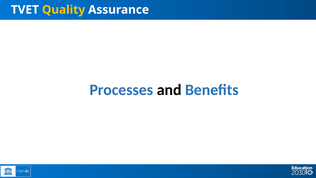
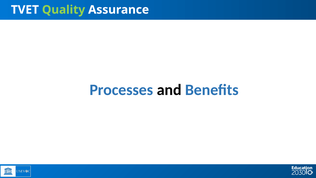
Quality colour: yellow -> light green
